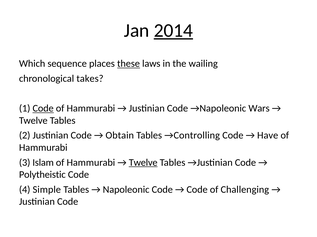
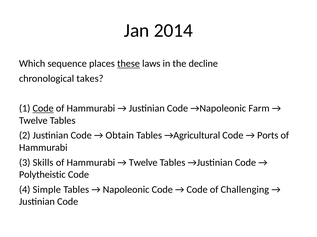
2014 underline: present -> none
wailing: wailing -> decline
Wars: Wars -> Farm
→Controlling: →Controlling -> →Agricultural
Have: Have -> Ports
Islam: Islam -> Skills
Twelve at (143, 163) underline: present -> none
